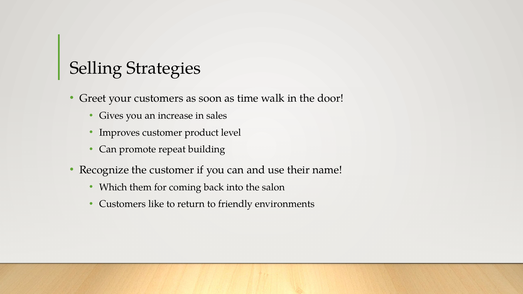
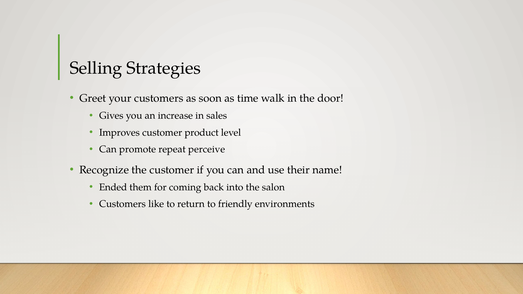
building: building -> perceive
Which: Which -> Ended
